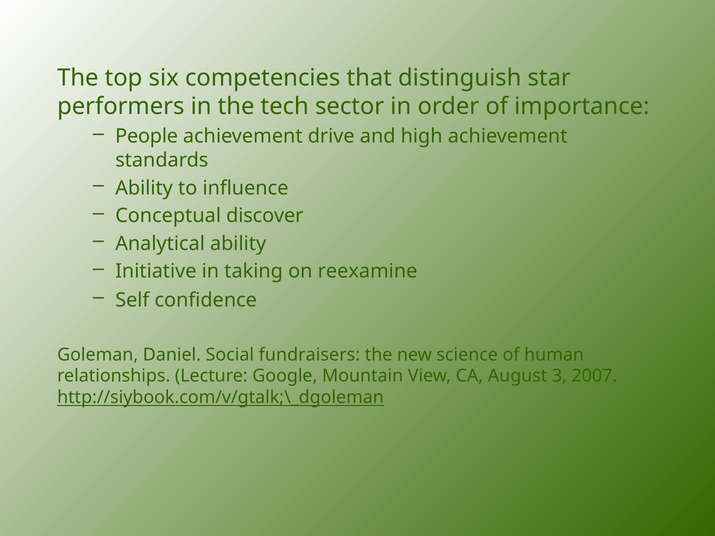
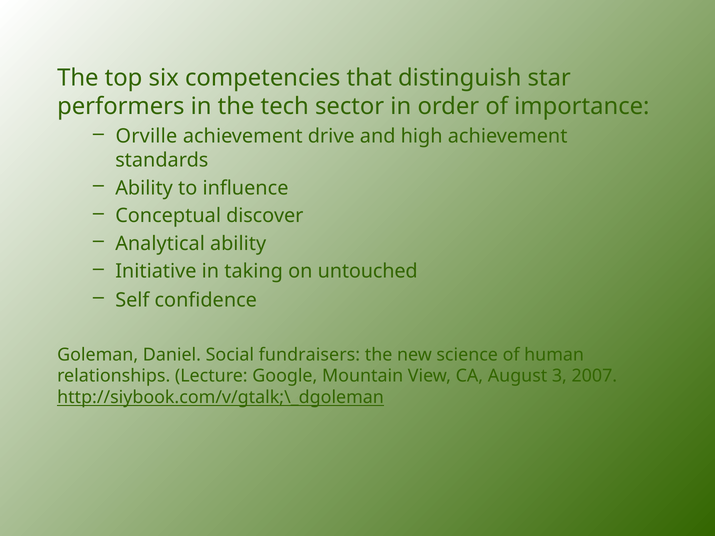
People: People -> Orville
reexamine: reexamine -> untouched
